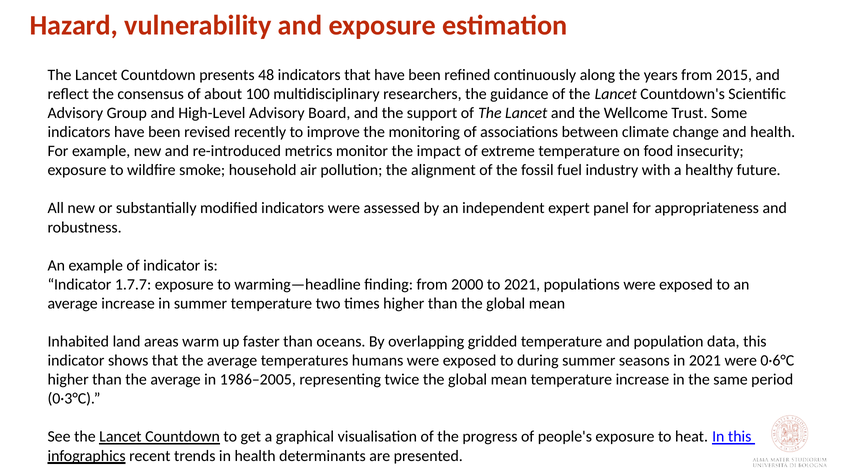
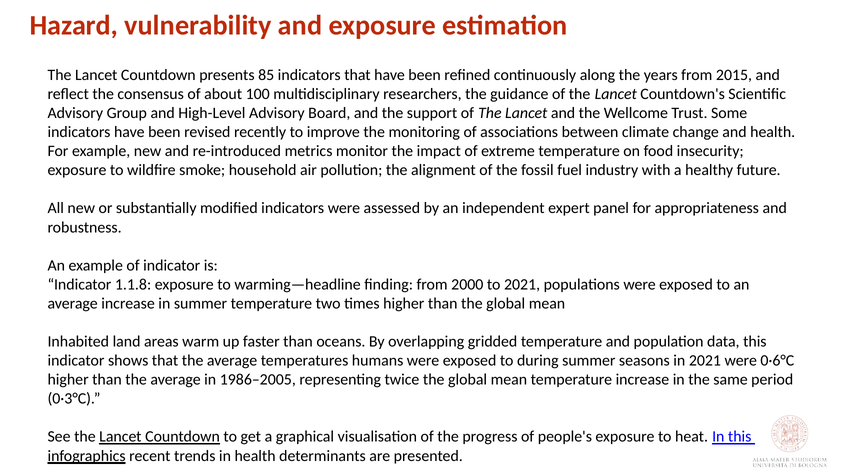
48: 48 -> 85
1.7.7: 1.7.7 -> 1.1.8
